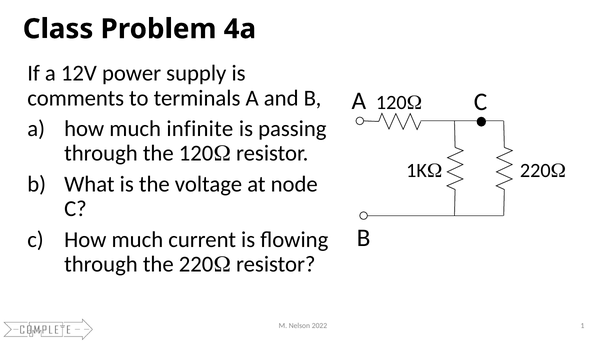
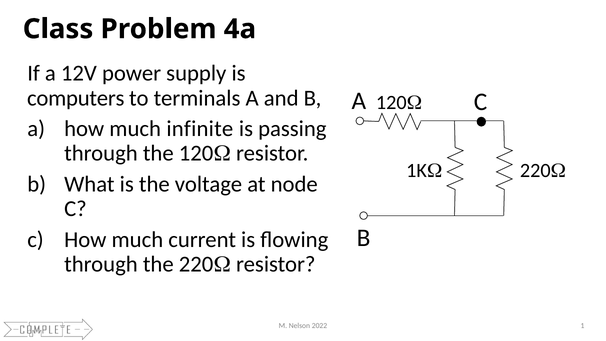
comments: comments -> computers
